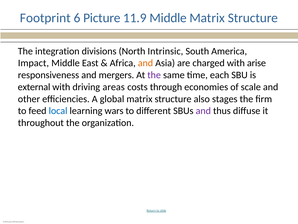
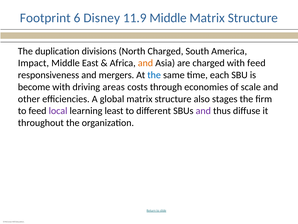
Picture: Picture -> Disney
integration: integration -> duplication
North Intrinsic: Intrinsic -> Charged
with arise: arise -> feed
the at (154, 75) colour: purple -> blue
external: external -> become
local colour: blue -> purple
wars: wars -> least
